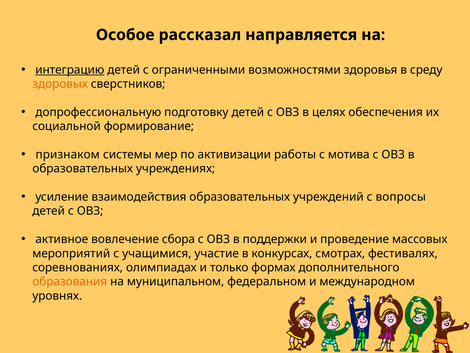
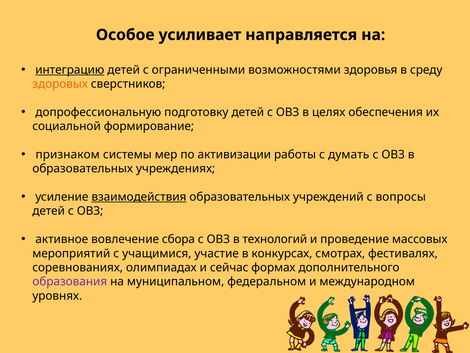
рассказал: рассказал -> усиливает
мотива: мотива -> думать
взаимодействия underline: none -> present
поддержки: поддержки -> технологий
только: только -> сейчас
образования colour: orange -> purple
